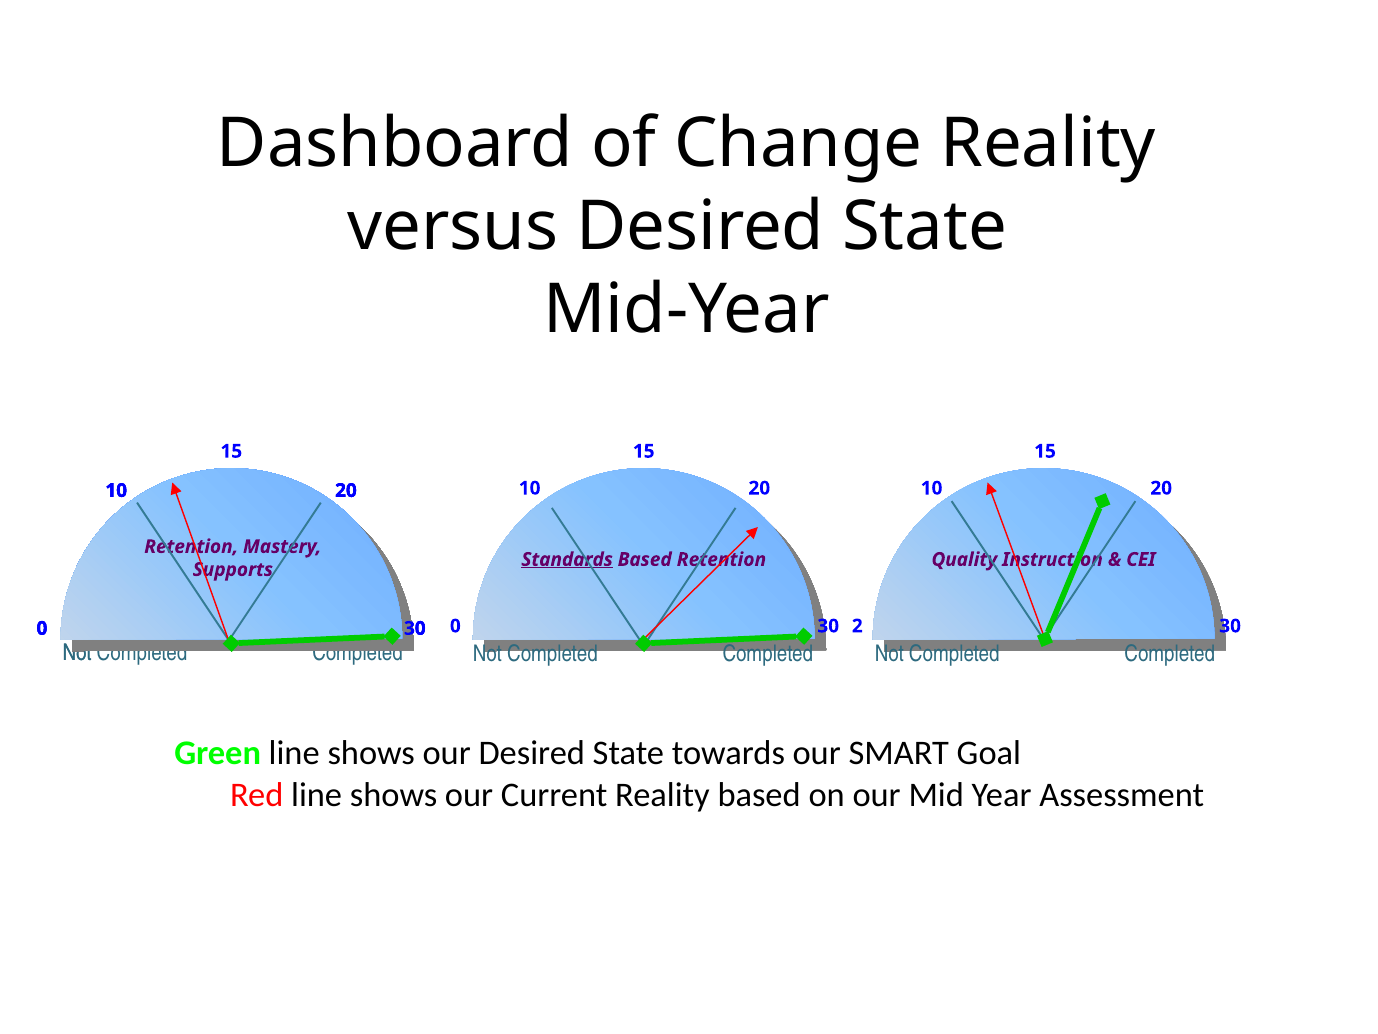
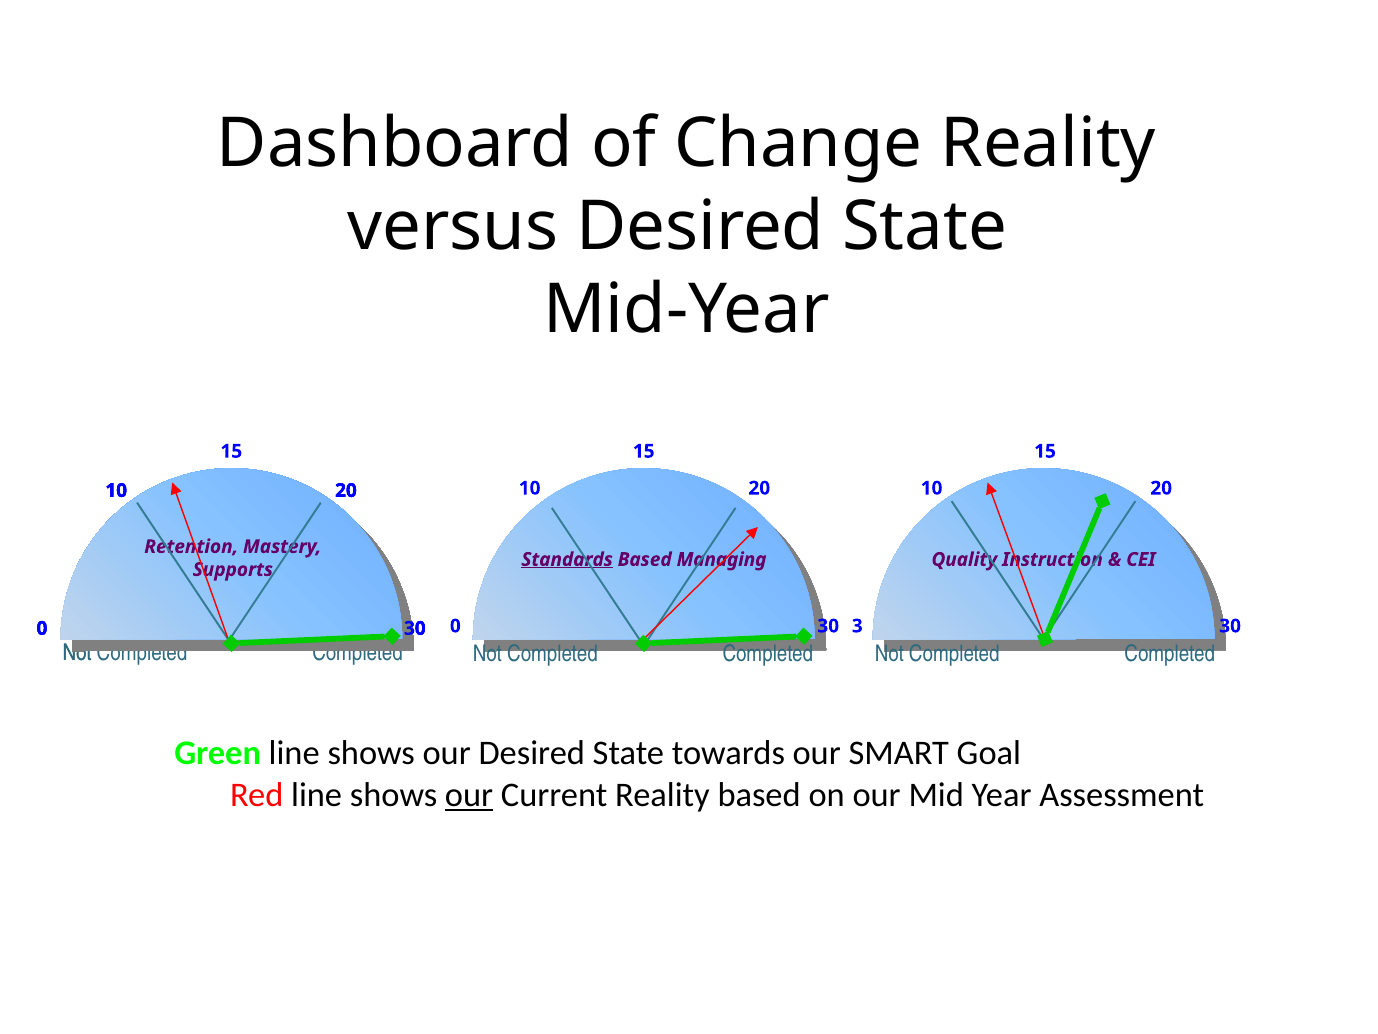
Based Retention: Retention -> Managing
2: 2 -> 3
our at (469, 795) underline: none -> present
